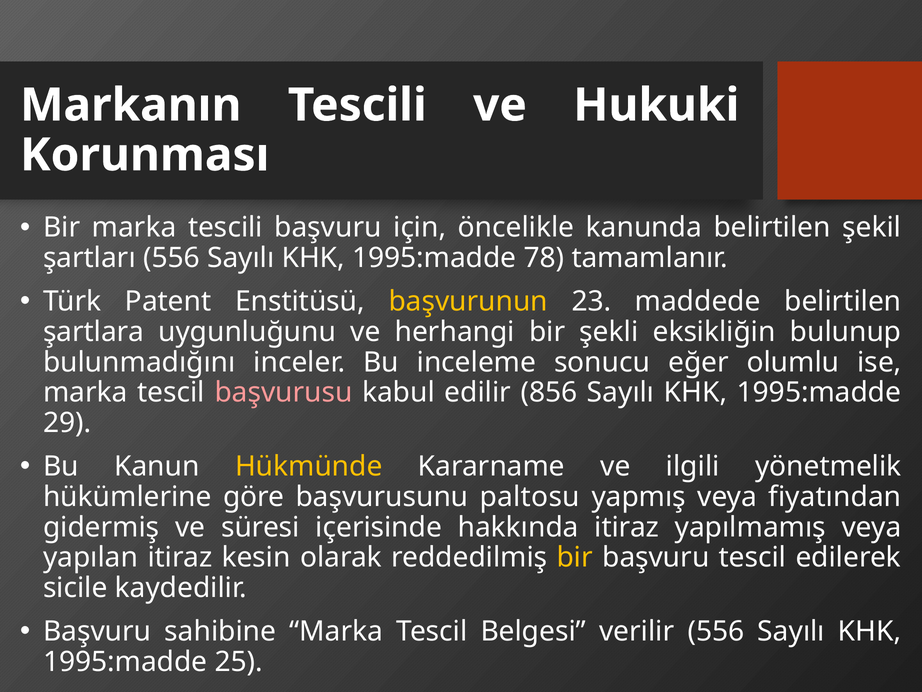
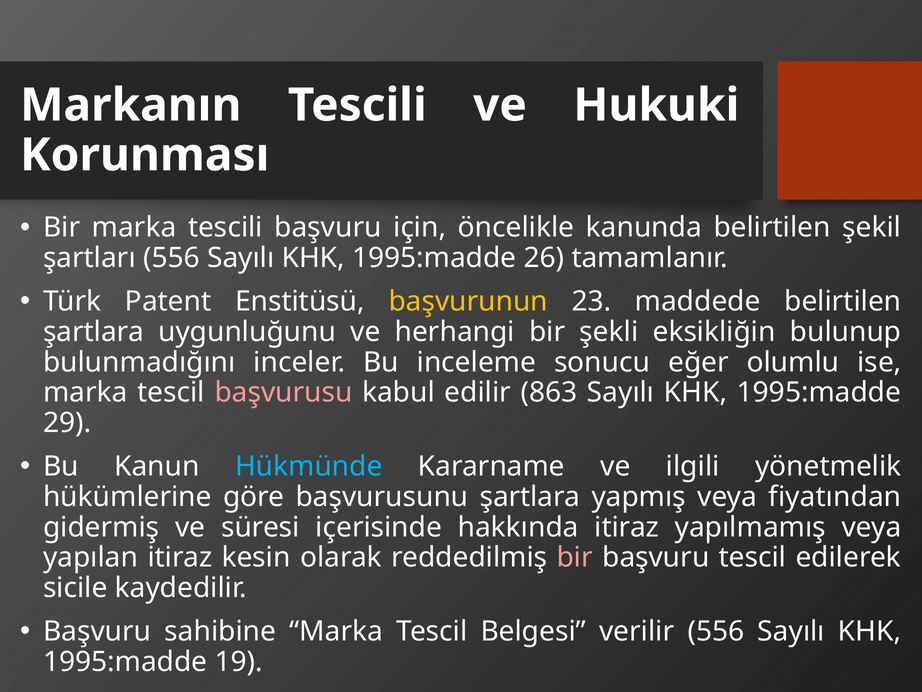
78: 78 -> 26
856: 856 -> 863
Hükmünde colour: yellow -> light blue
başvurusunu paltosu: paltosu -> şartlara
bir at (575, 557) colour: yellow -> pink
25: 25 -> 19
